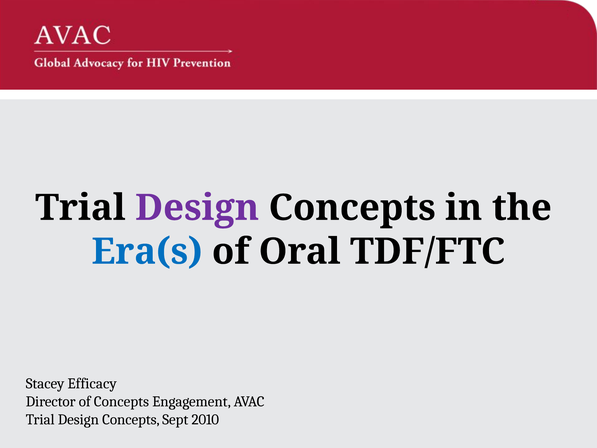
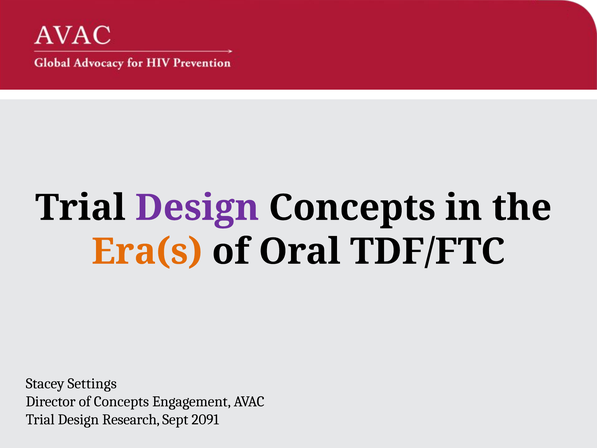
Era(s colour: blue -> orange
Efficacy: Efficacy -> Settings
Concepts at (131, 419): Concepts -> Research
2010: 2010 -> 2091
